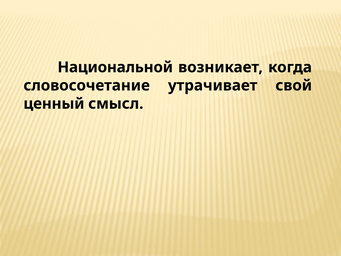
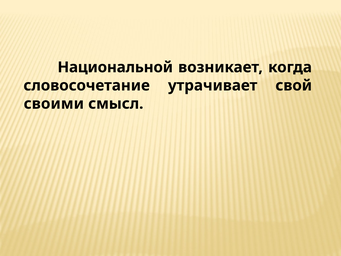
ценный: ценный -> своими
